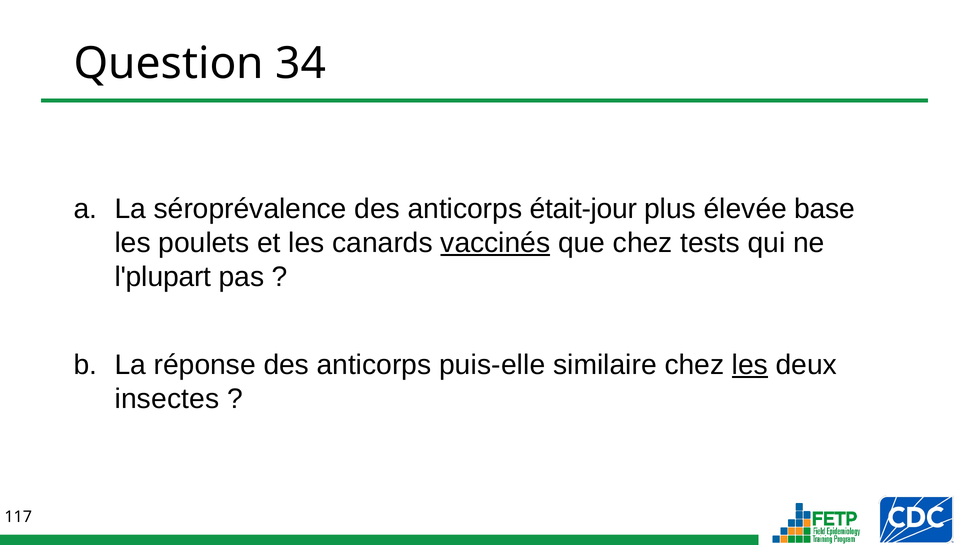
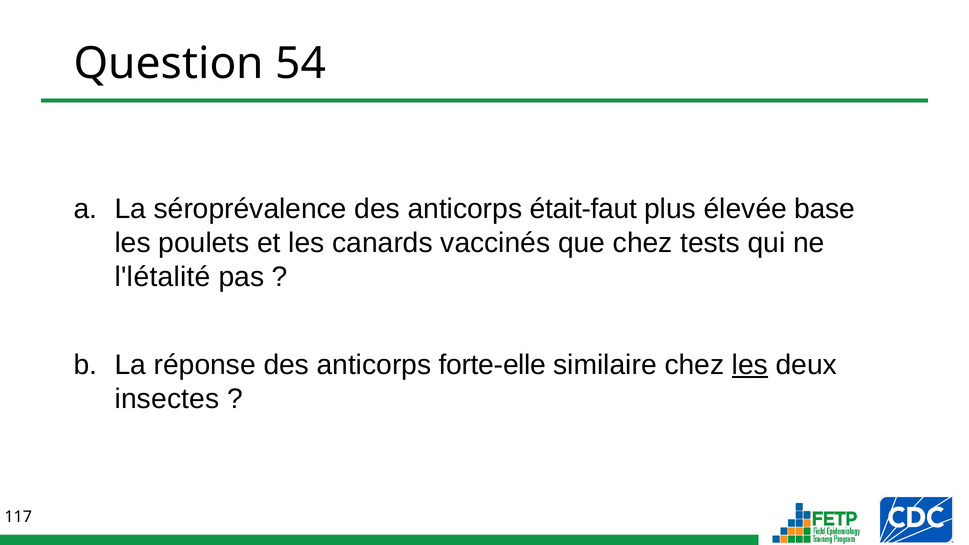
34: 34 -> 54
était-jour: était-jour -> était-faut
vaccinés underline: present -> none
l'plupart: l'plupart -> l'létalité
puis-elle: puis-elle -> forte-elle
